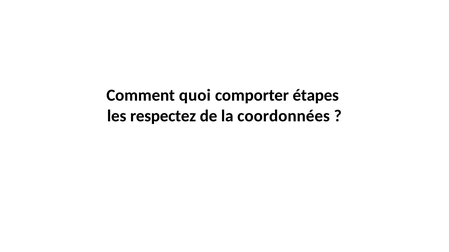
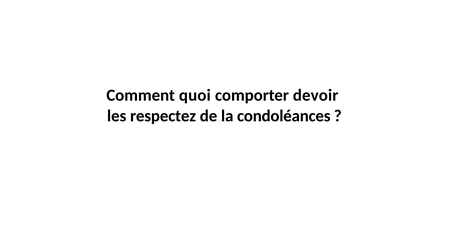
étapes: étapes -> devoir
coordonnées: coordonnées -> condoléances
